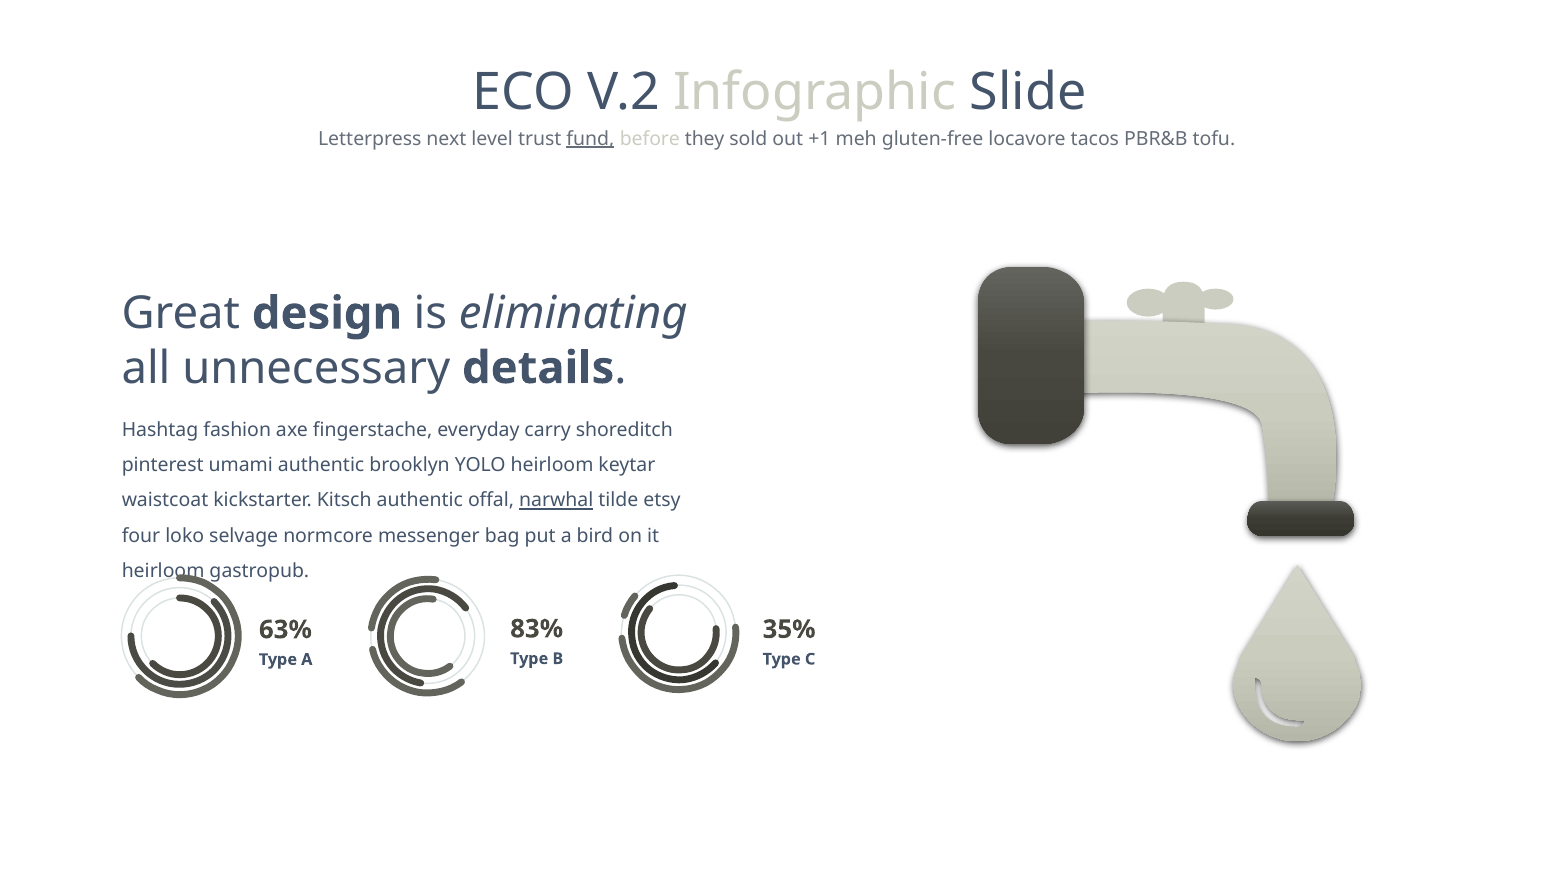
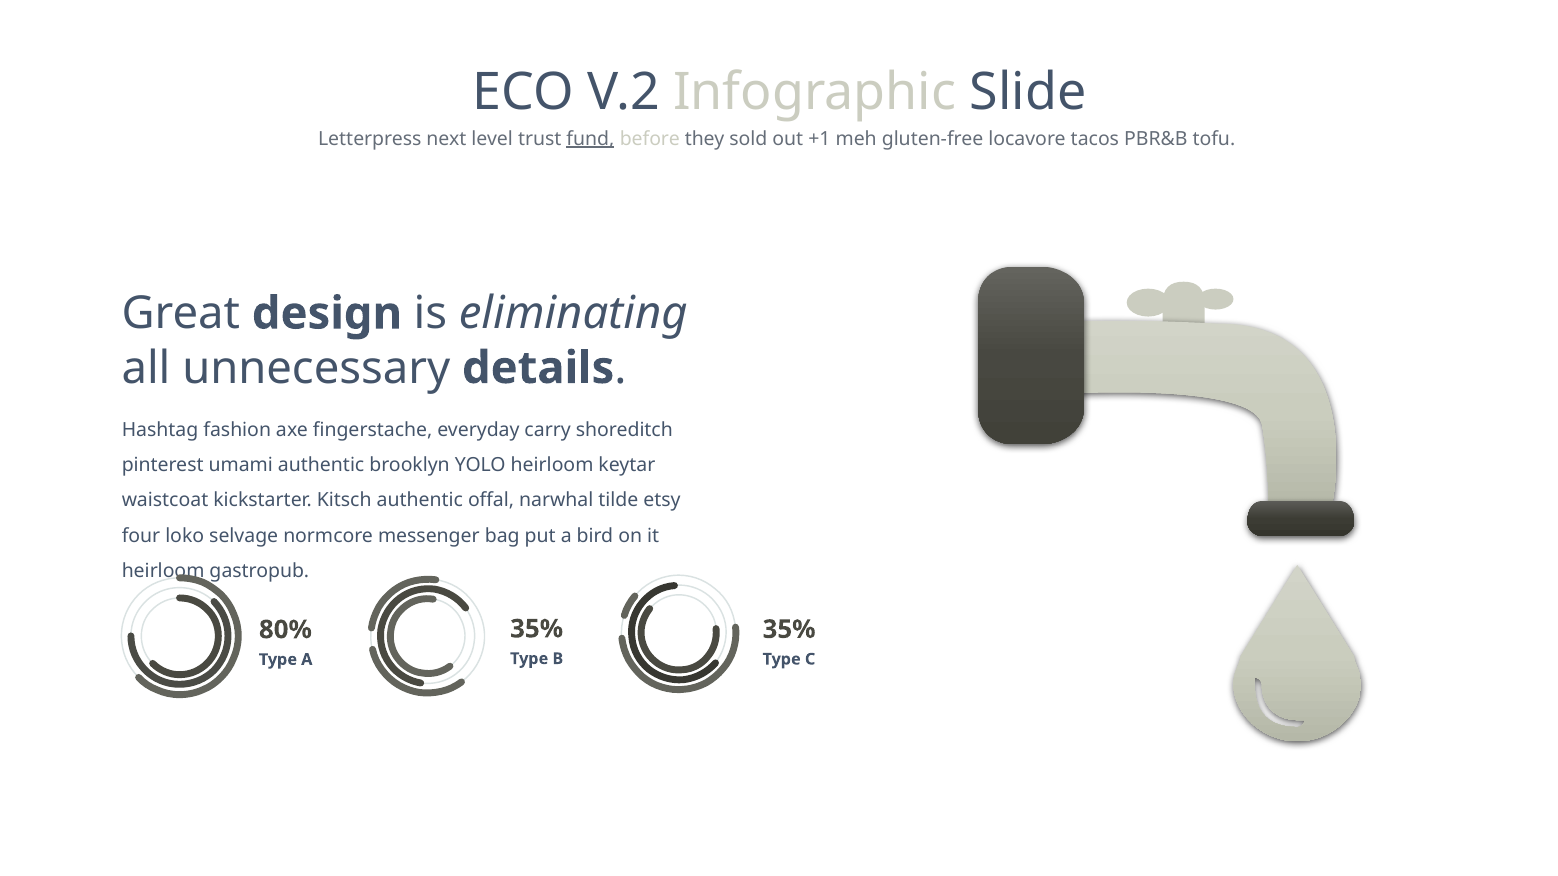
narwhal underline: present -> none
83% at (537, 629): 83% -> 35%
63%: 63% -> 80%
